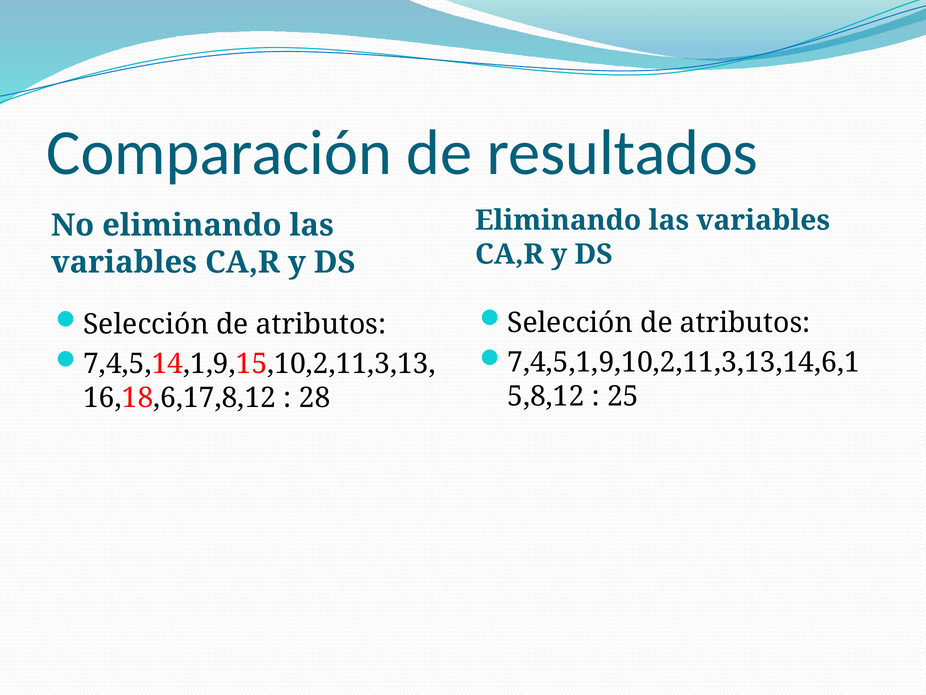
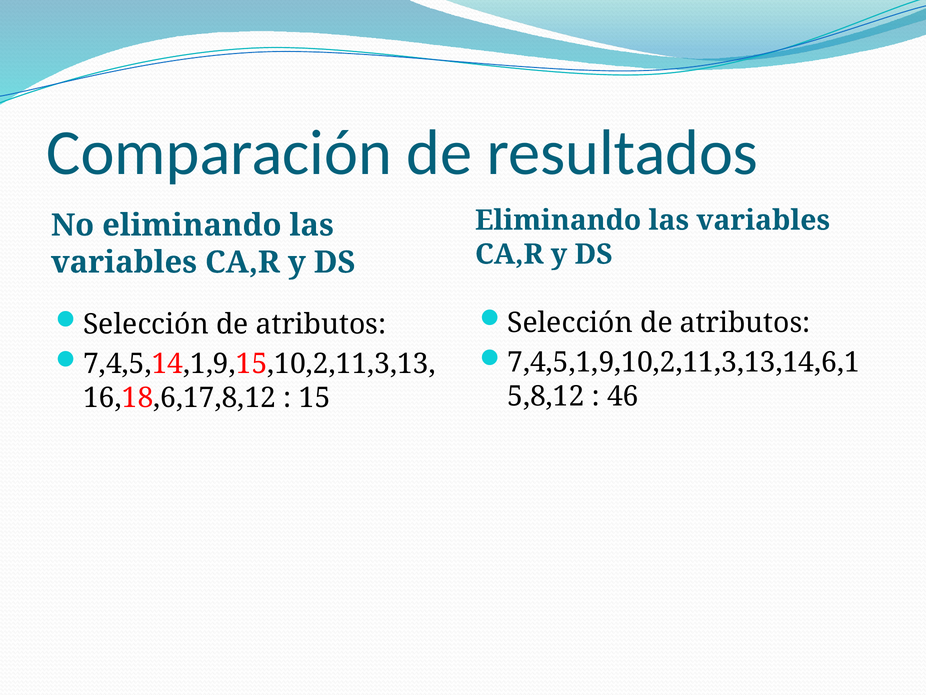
25: 25 -> 46
28: 28 -> 15
